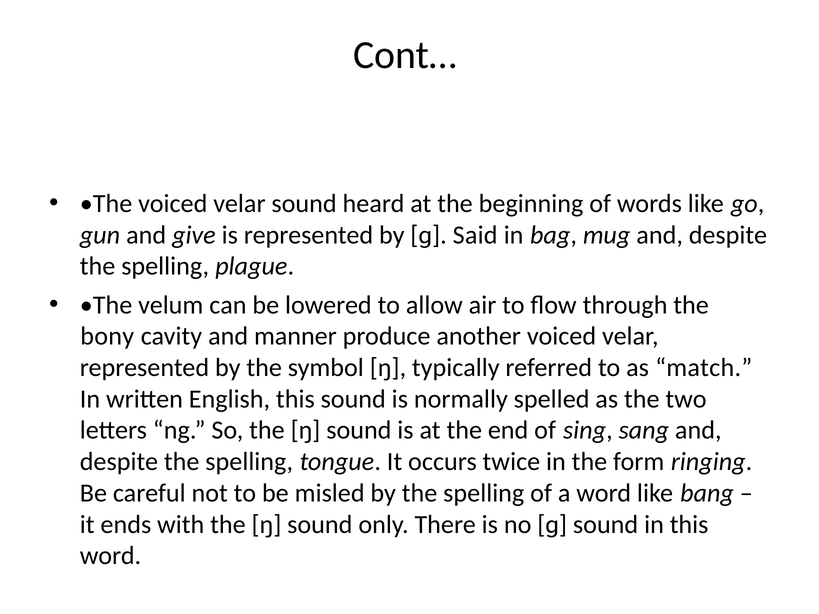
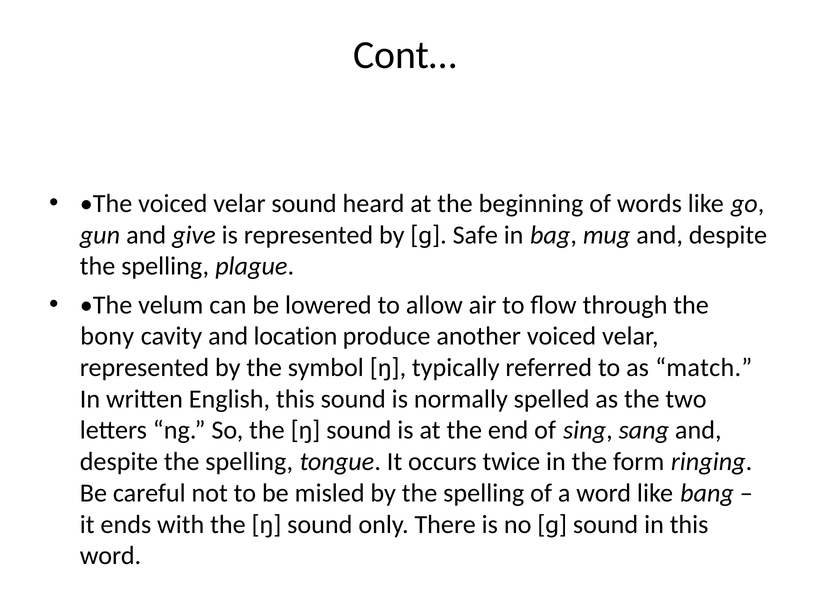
Said: Said -> Safe
manner: manner -> location
